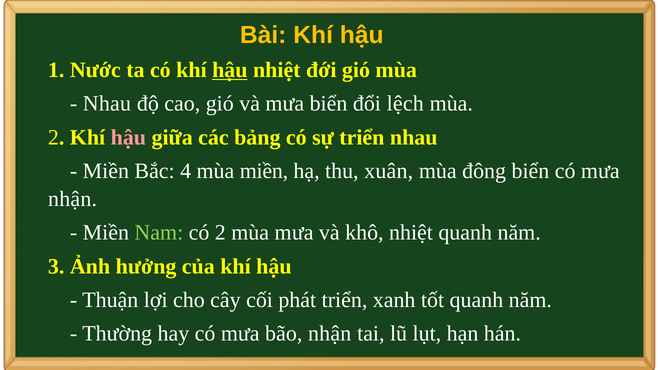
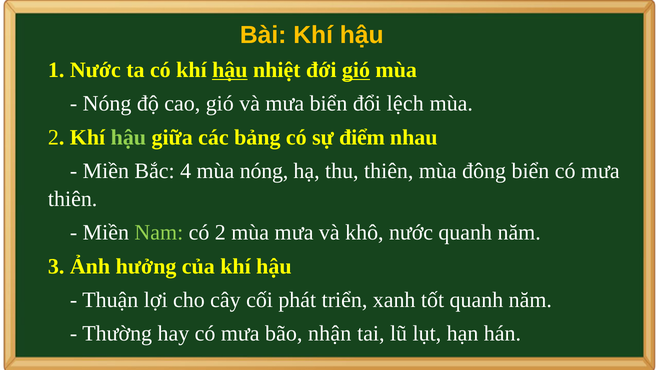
gió at (356, 70) underline: none -> present
Nhau at (107, 104): Nhau -> Nóng
hậu at (128, 137) colour: pink -> light green
sự triển: triển -> điểm
mùa miền: miền -> nóng
thu xuân: xuân -> thiên
nhận at (73, 199): nhận -> thiên
khô nhiệt: nhiệt -> nước
